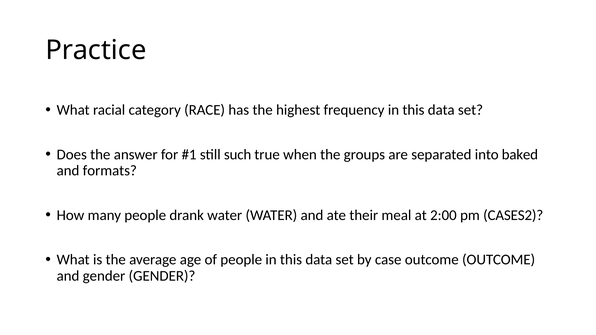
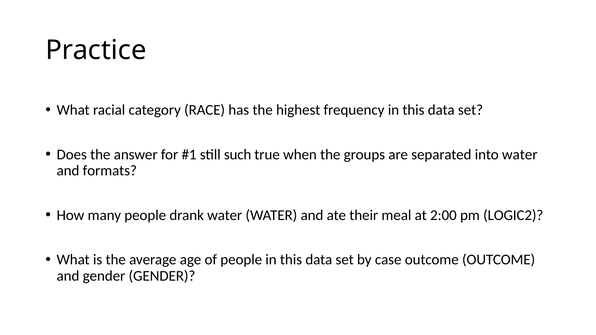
into baked: baked -> water
CASES2: CASES2 -> LOGIC2
